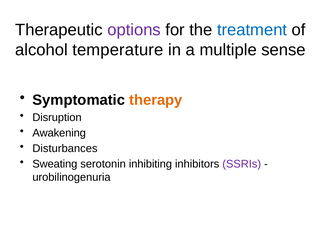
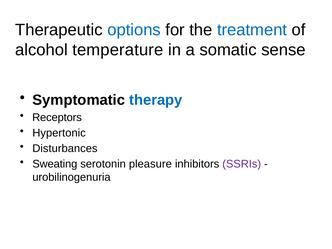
options colour: purple -> blue
multiple: multiple -> somatic
therapy colour: orange -> blue
Disruption: Disruption -> Receptors
Awakening: Awakening -> Hypertonic
inhibiting: inhibiting -> pleasure
